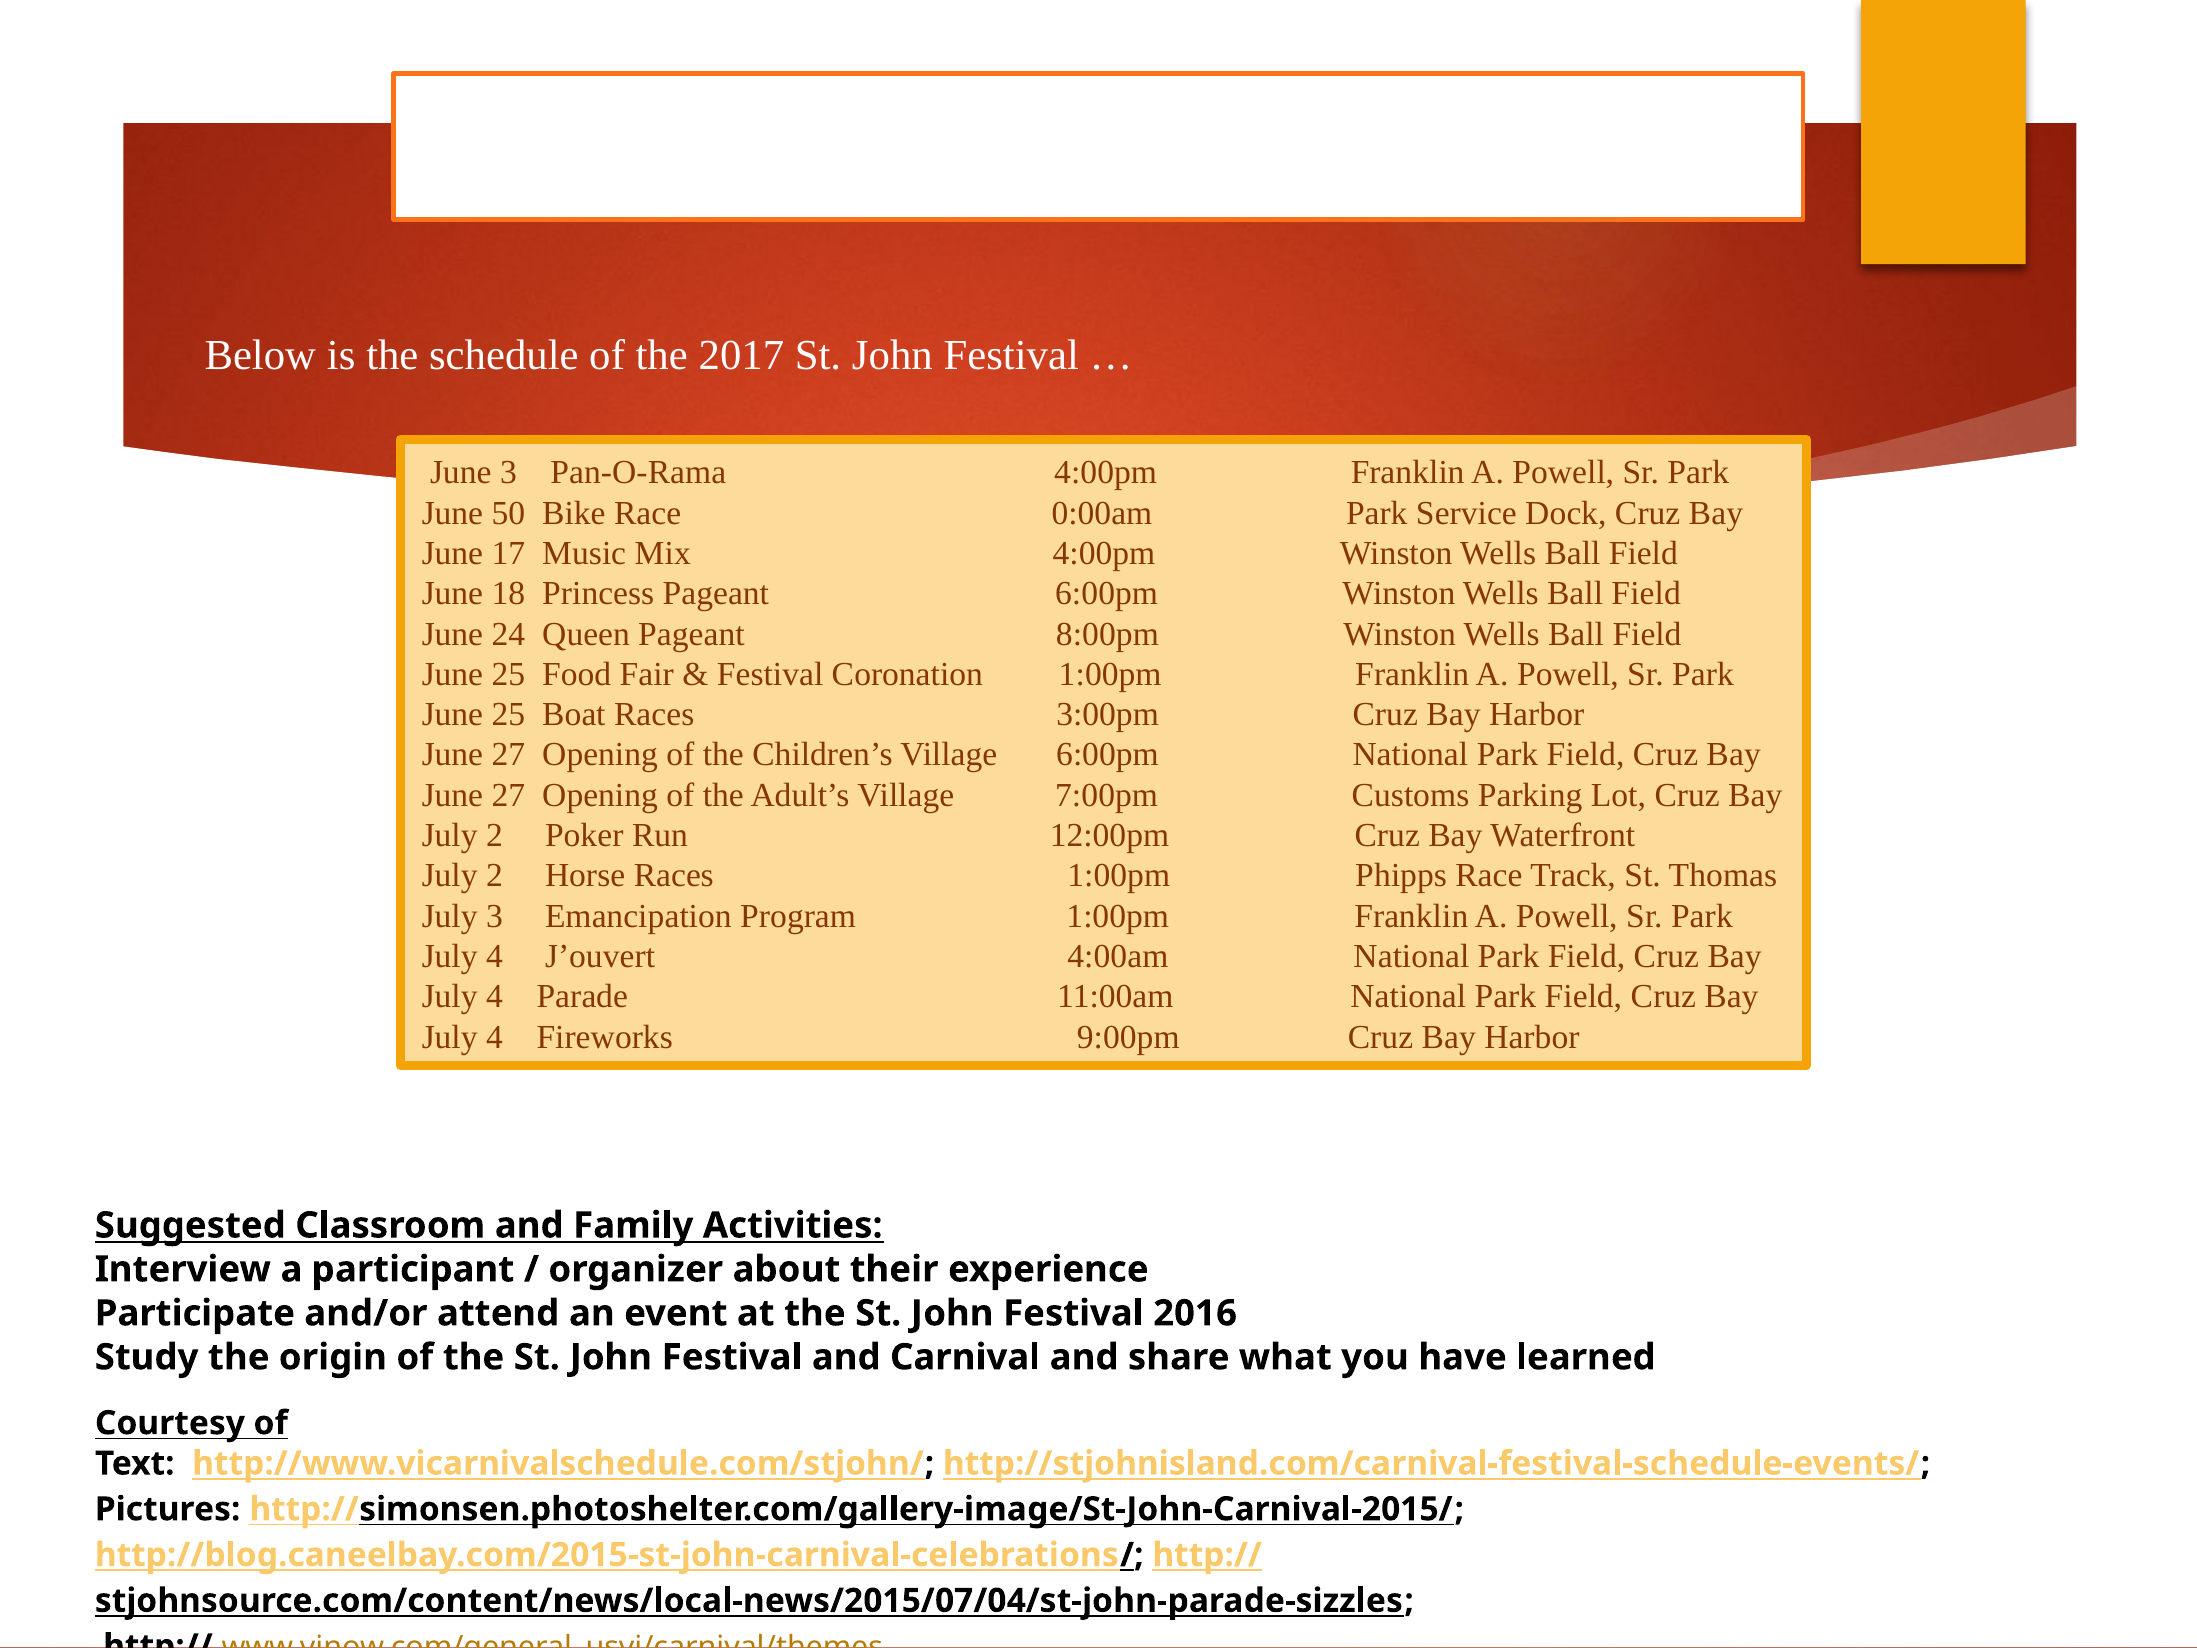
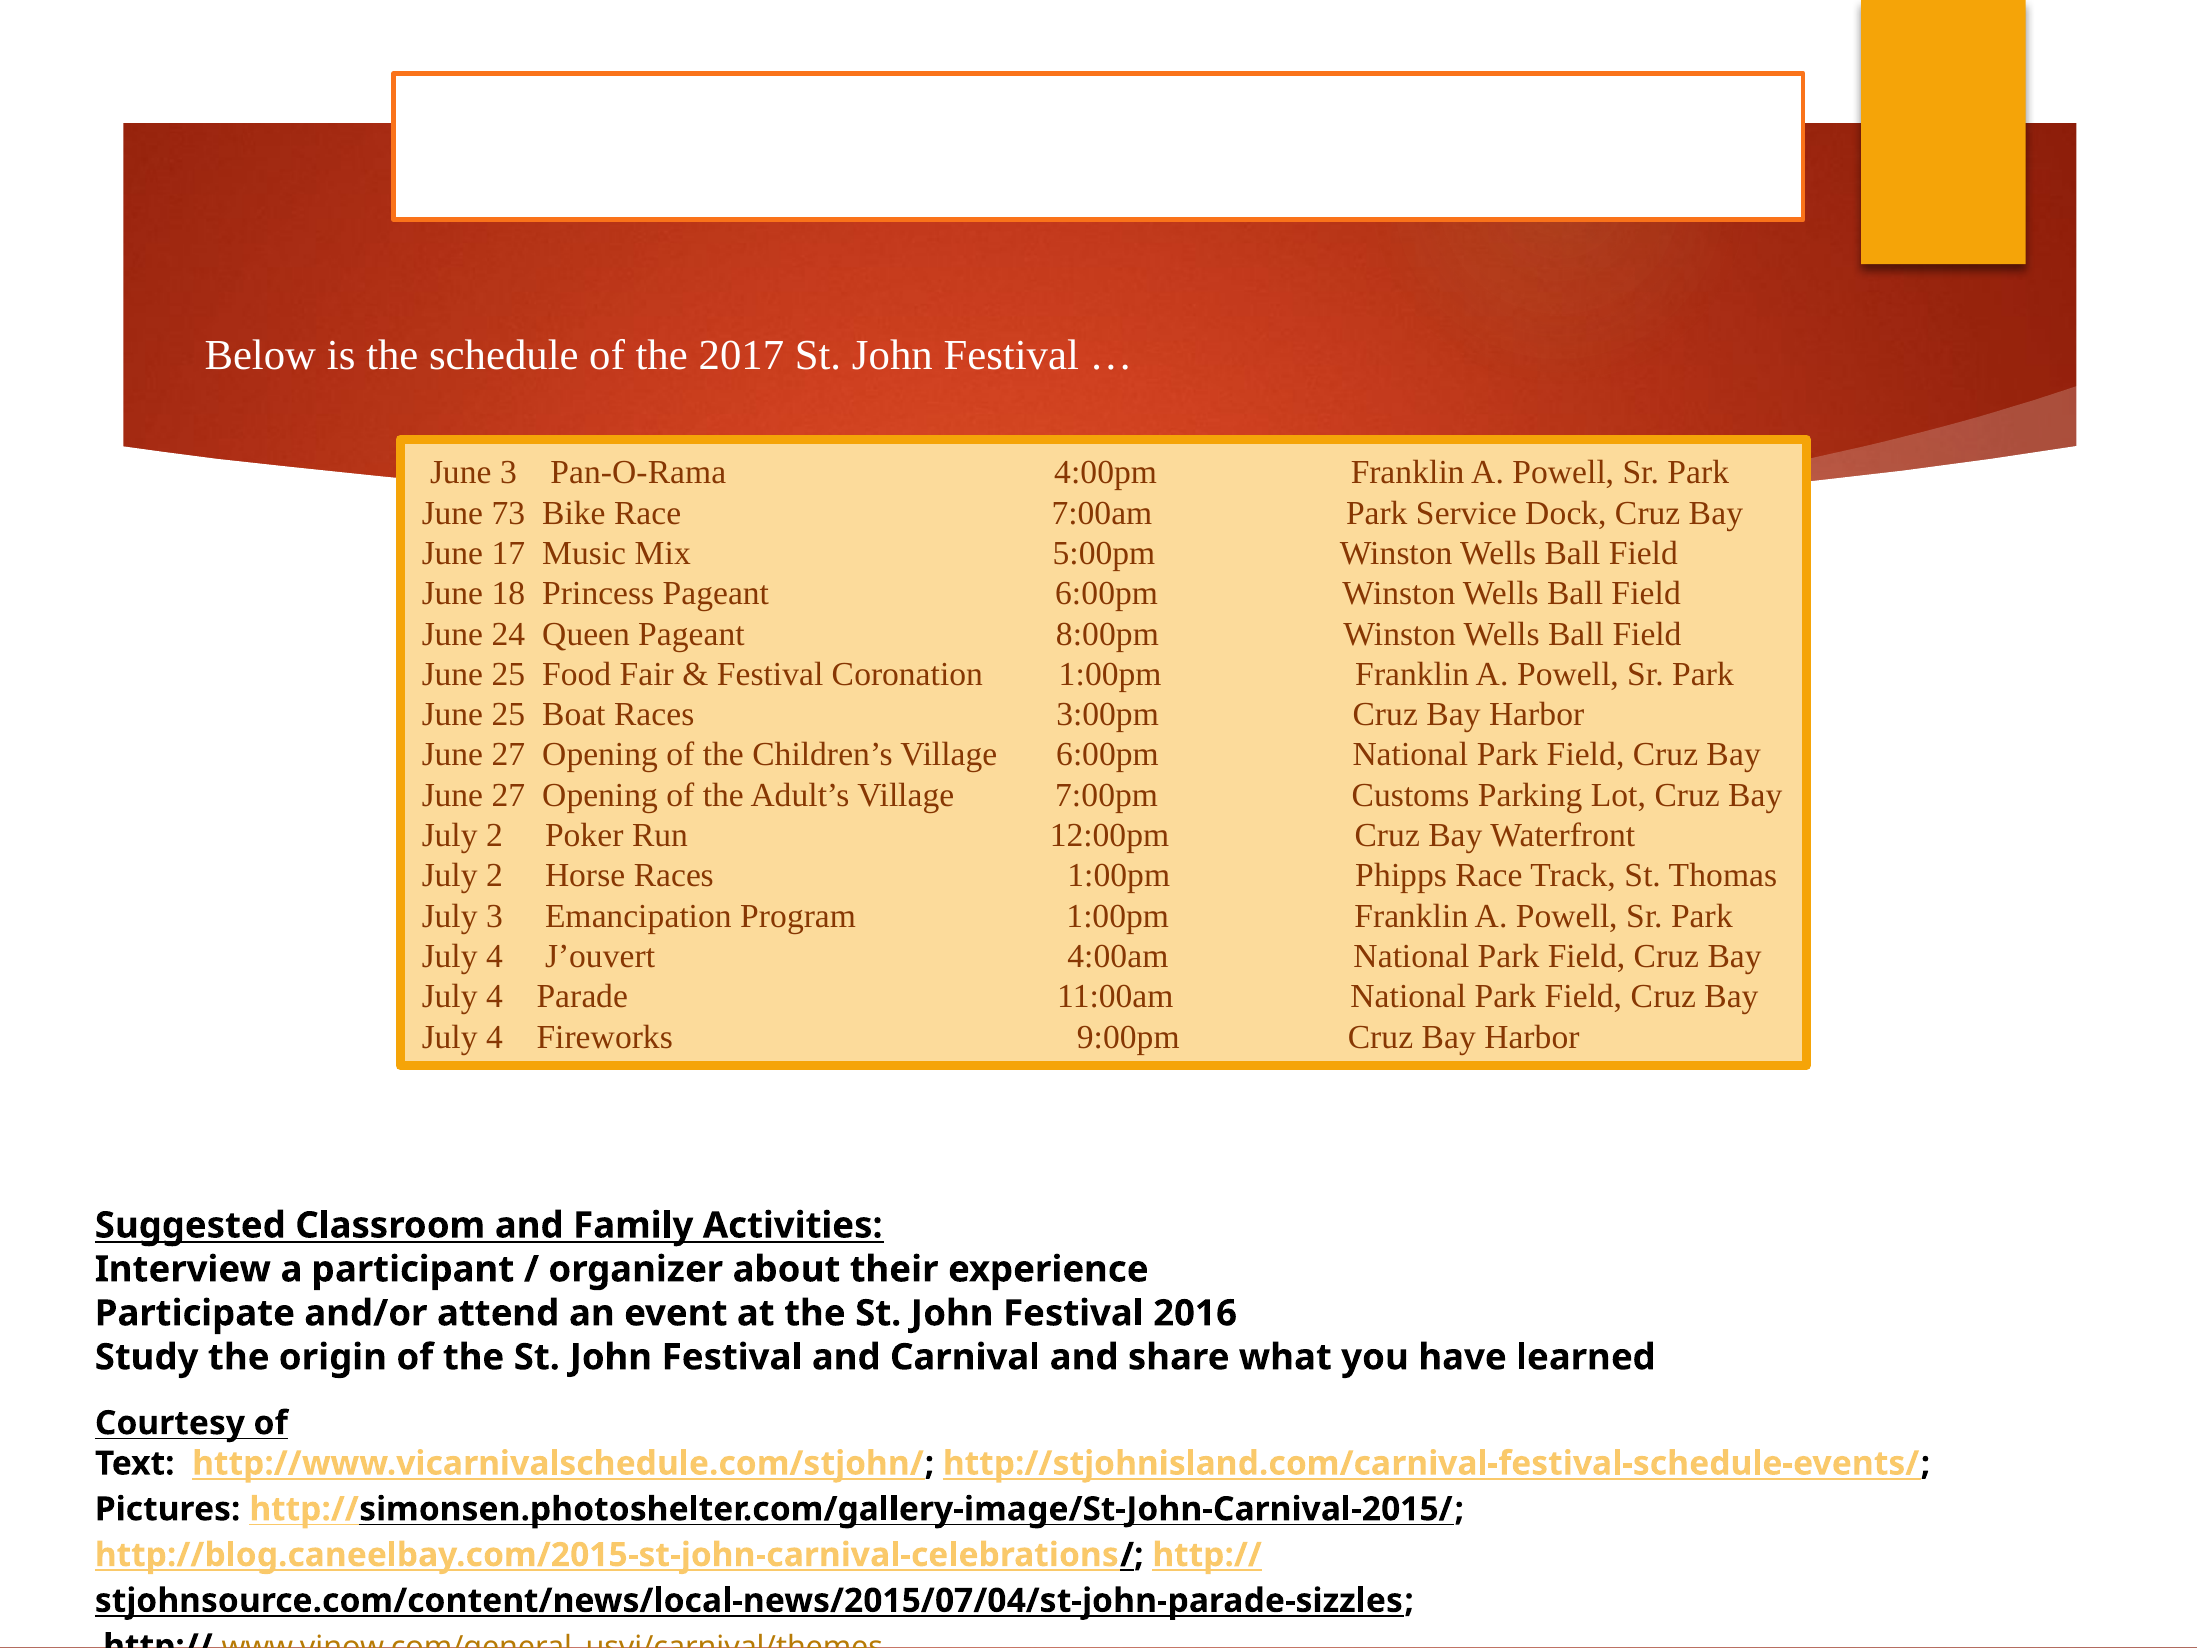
50: 50 -> 73
0:00am: 0:00am -> 7:00am
Mix 4:00pm: 4:00pm -> 5:00pm
